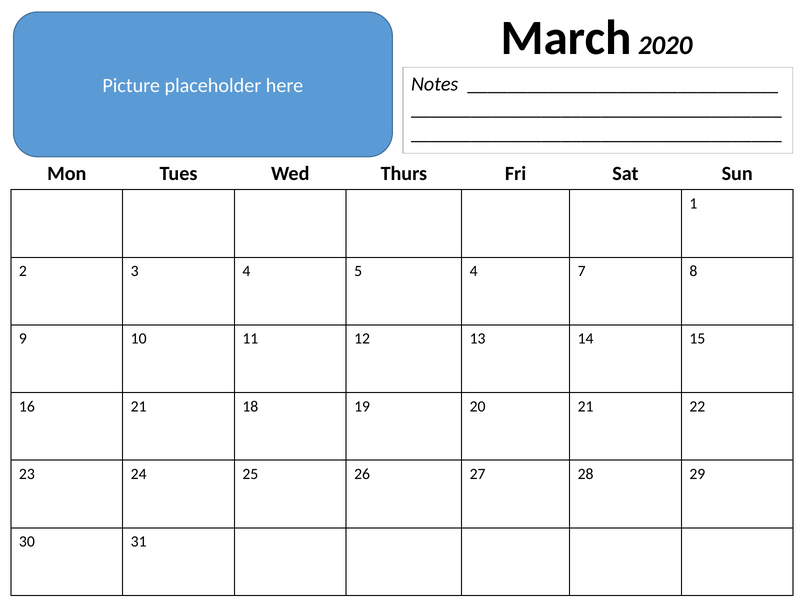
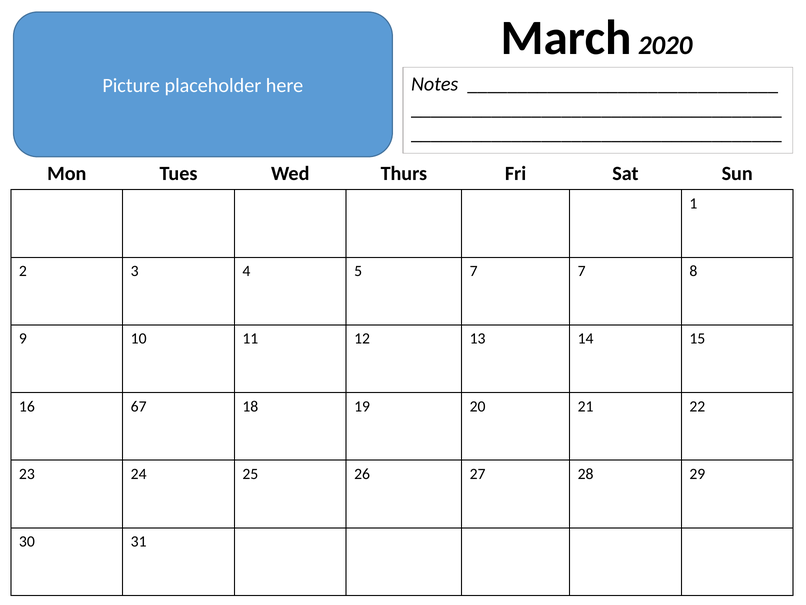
5 4: 4 -> 7
16 21: 21 -> 67
